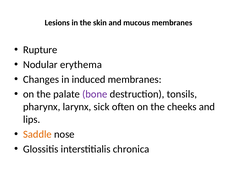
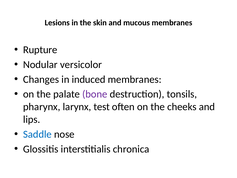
erythema: erythema -> versicolor
sick: sick -> test
Saddle colour: orange -> blue
